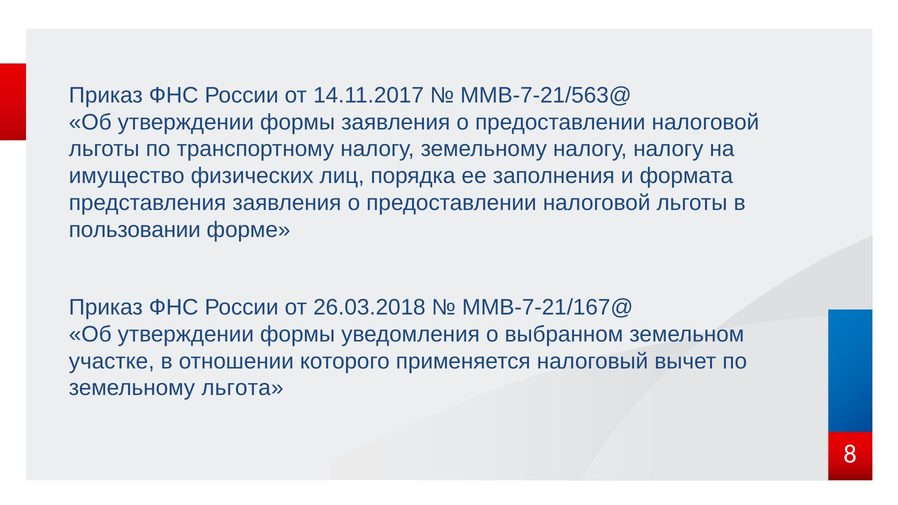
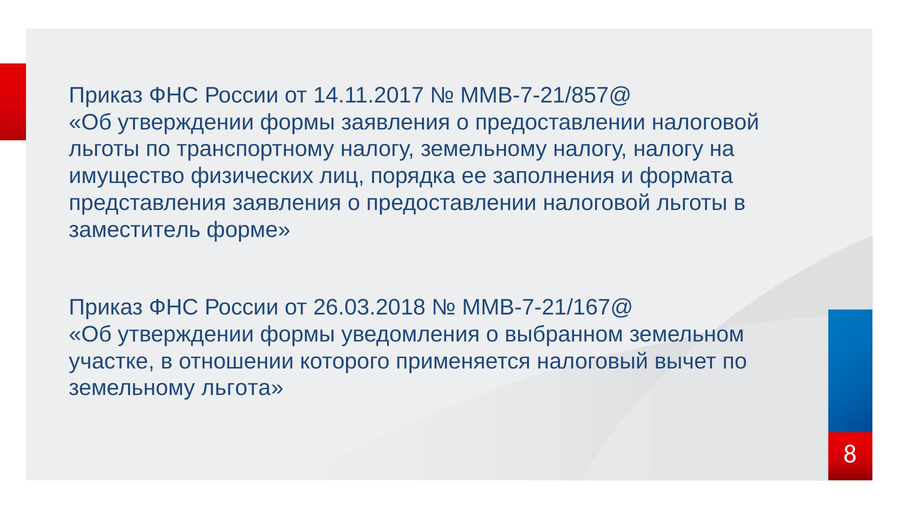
ММВ-7-21/563@: ММВ-7-21/563@ -> ММВ-7-21/857@
пользовании: пользовании -> заместитель
